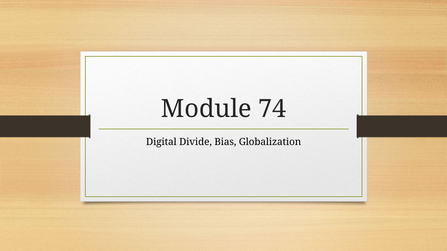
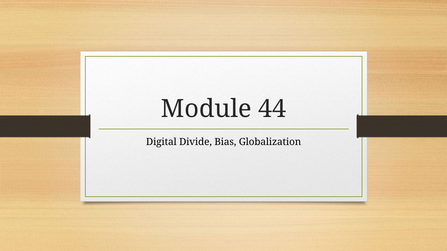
74: 74 -> 44
